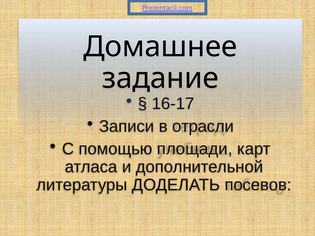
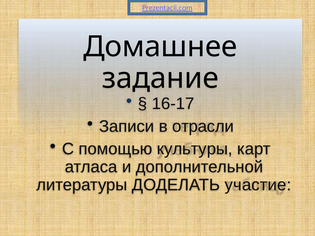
площади: площади -> культуры
посевов: посевов -> участие
